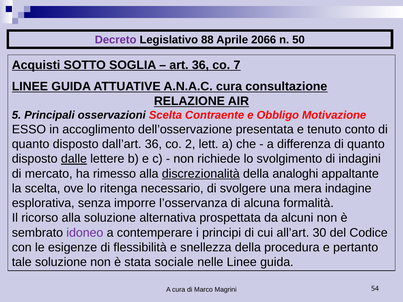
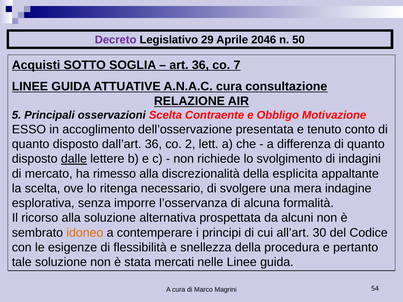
88: 88 -> 29
2066: 2066 -> 2046
discrezionalità underline: present -> none
analoghi: analoghi -> esplicita
idoneo colour: purple -> orange
sociale: sociale -> mercati
